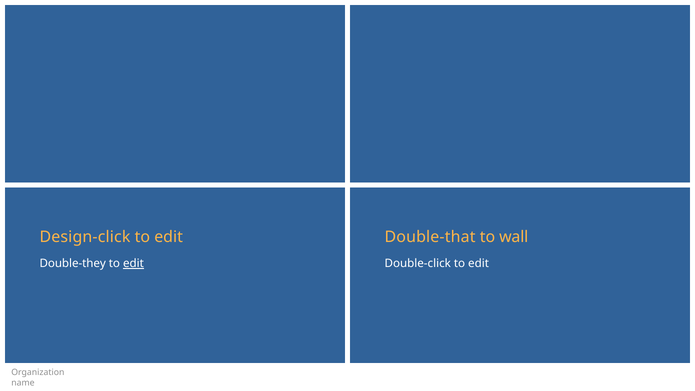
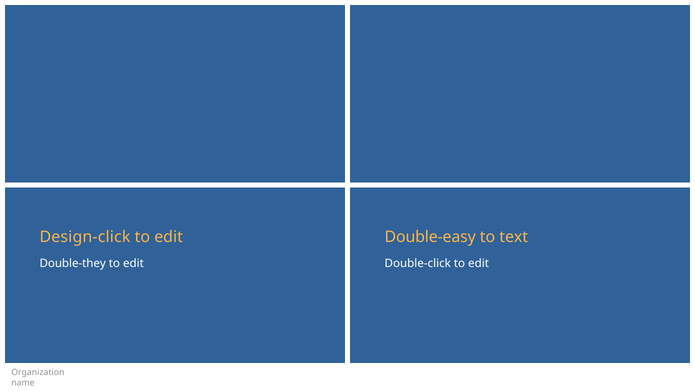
Double-that: Double-that -> Double-easy
wall: wall -> text
edit at (133, 263) underline: present -> none
